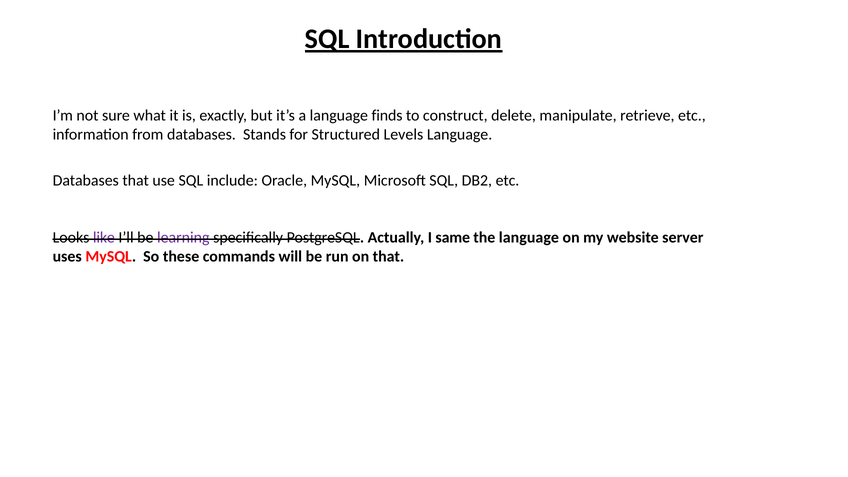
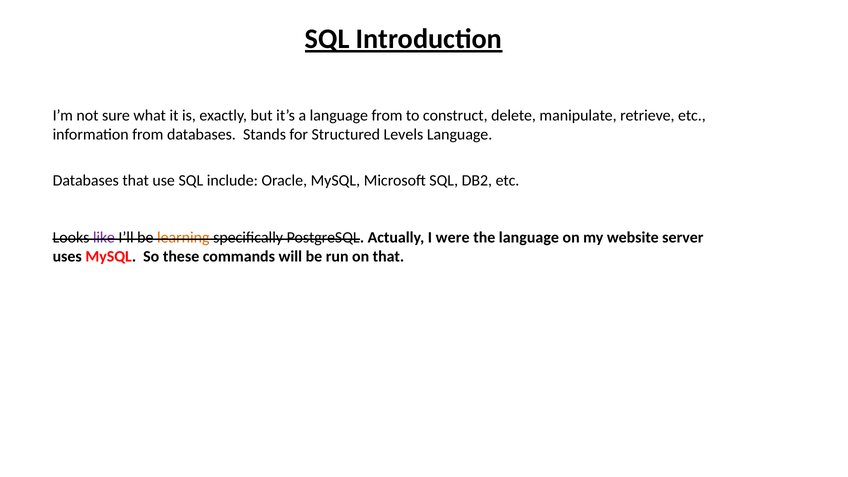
language finds: finds -> from
learning colour: purple -> orange
same: same -> were
